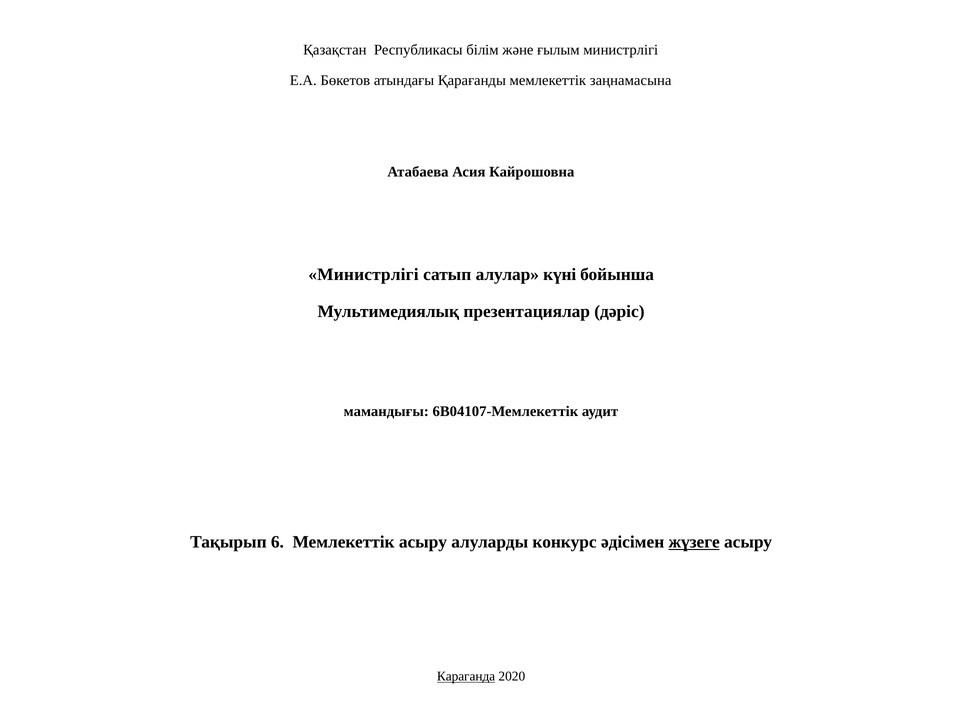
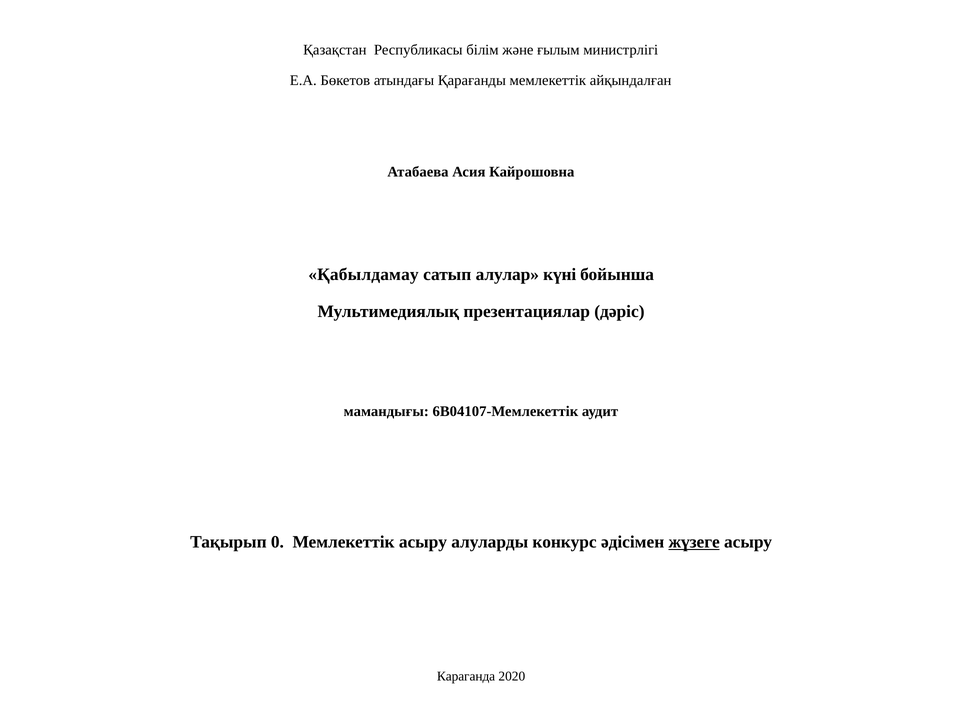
заңнамасына: заңнамасына -> айқындалған
Министрлігі at (363, 274): Министрлігі -> Қабылдамау
6: 6 -> 0
Караганда underline: present -> none
